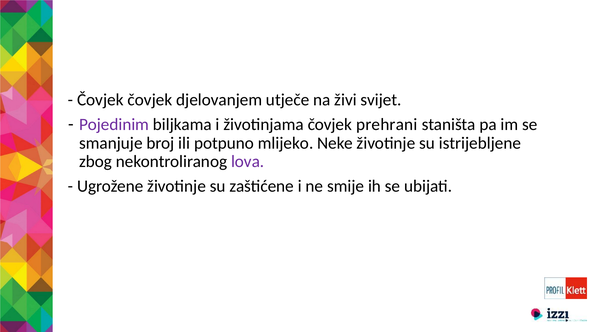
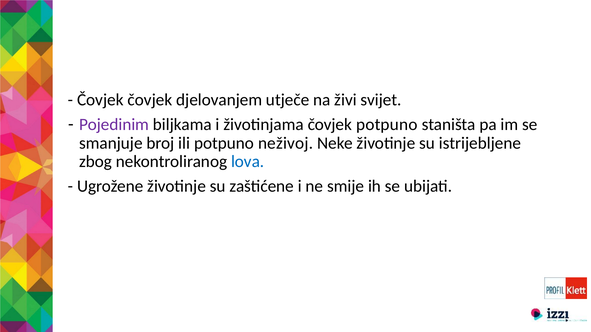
čovjek prehrani: prehrani -> potpuno
mlijeko: mlijeko -> neživoj
lova colour: purple -> blue
